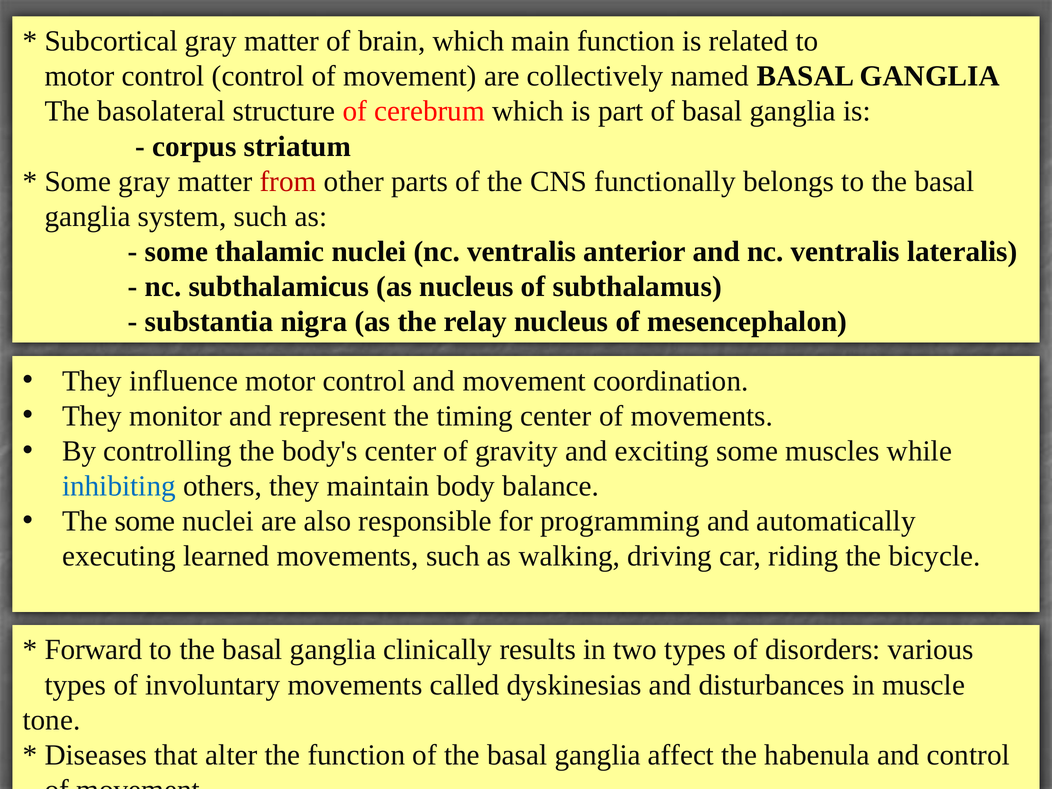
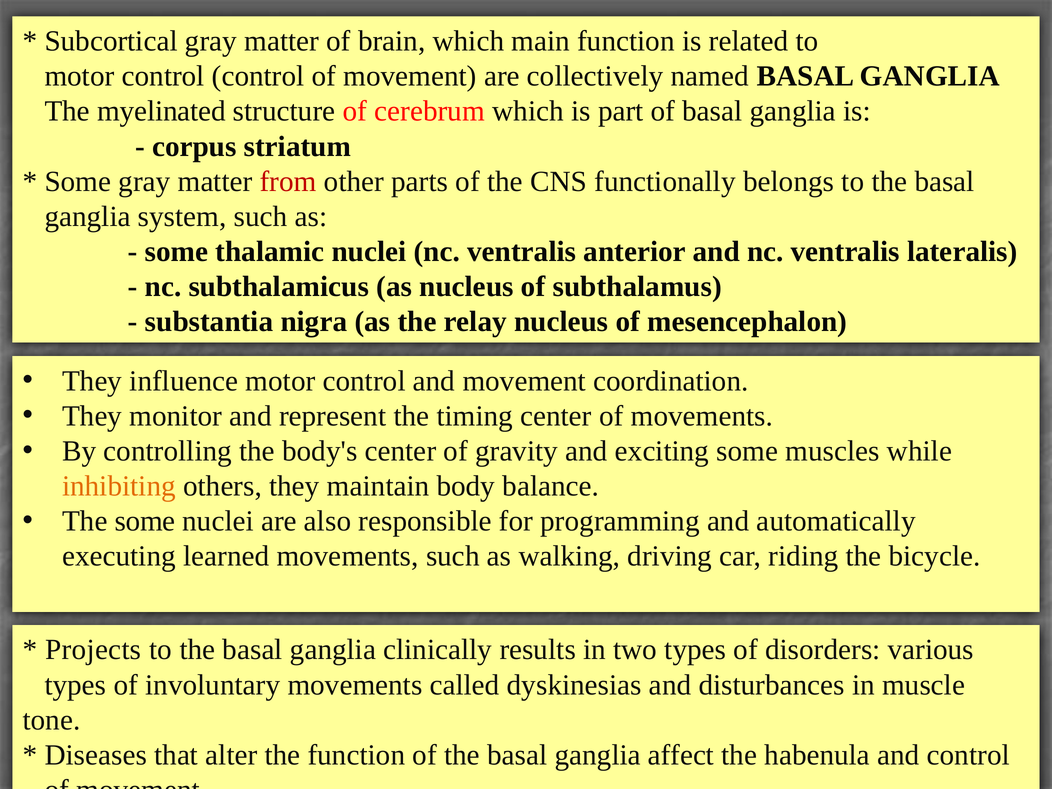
basolateral: basolateral -> myelinated
inhibiting colour: blue -> orange
Forward: Forward -> Projects
